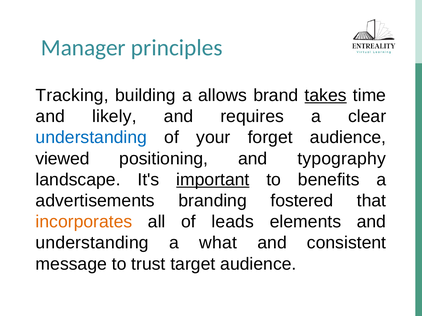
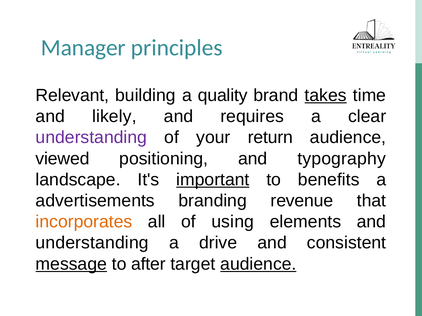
Tracking: Tracking -> Relevant
allows: allows -> quality
understanding at (91, 138) colour: blue -> purple
forget: forget -> return
fostered: fostered -> revenue
leads: leads -> using
what: what -> drive
message underline: none -> present
trust: trust -> after
audience at (258, 264) underline: none -> present
